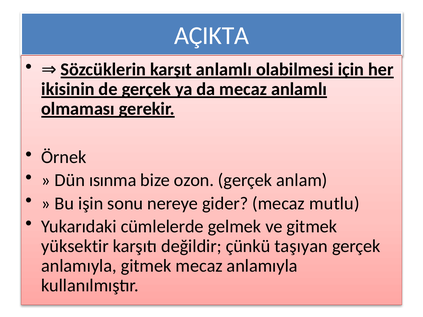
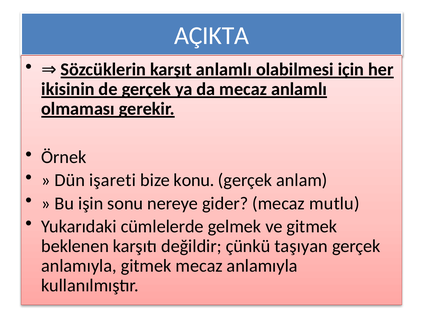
ısınma: ısınma -> işareti
ozon: ozon -> konu
yüksektir: yüksektir -> beklenen
